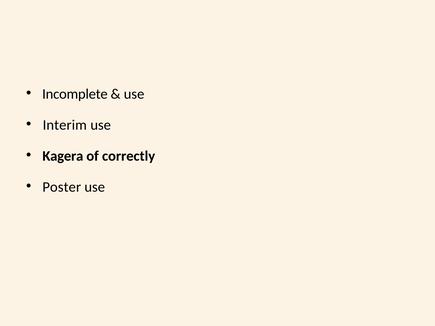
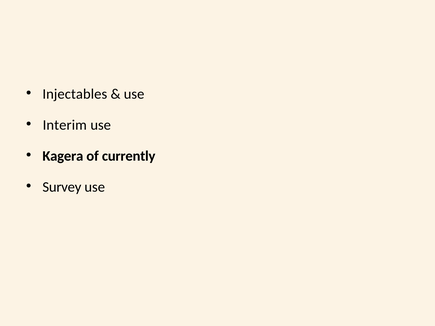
Incomplete: Incomplete -> Injectables
correctly: correctly -> currently
Poster: Poster -> Survey
